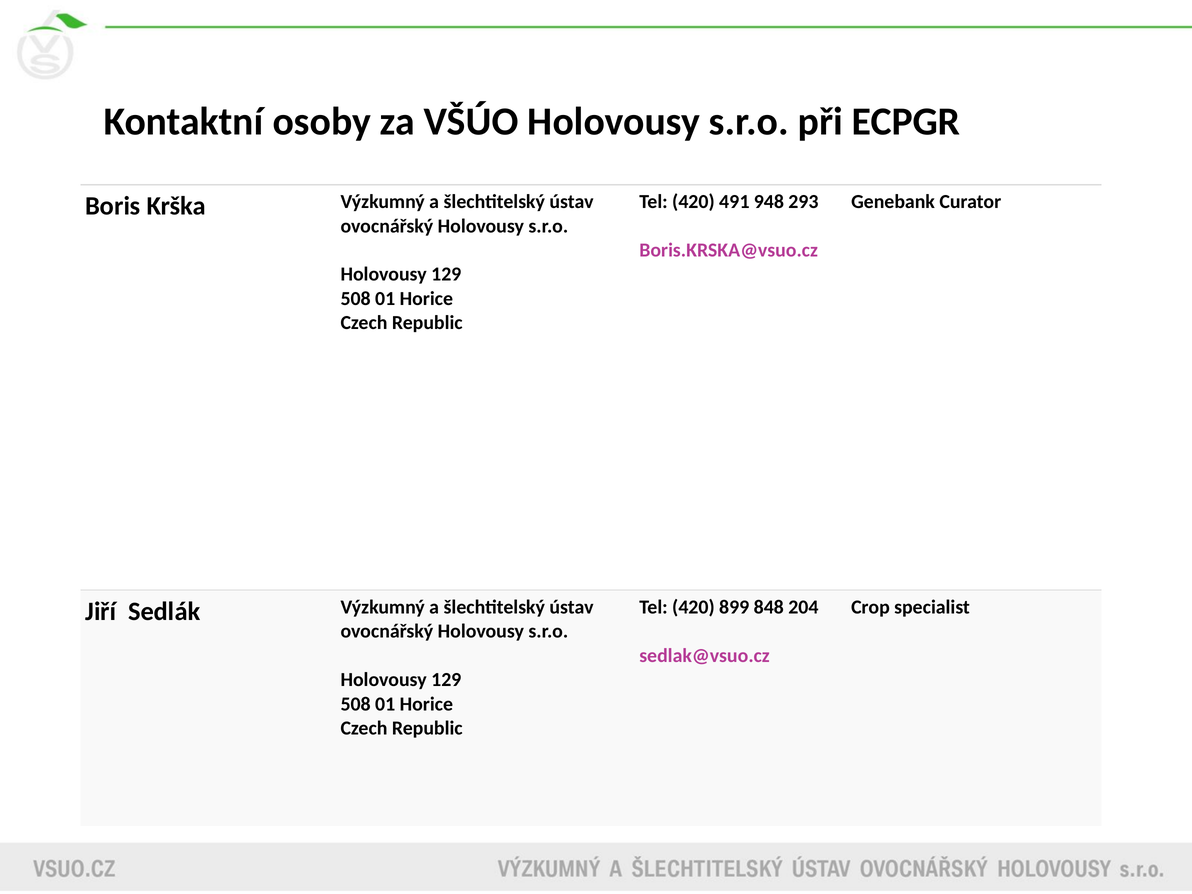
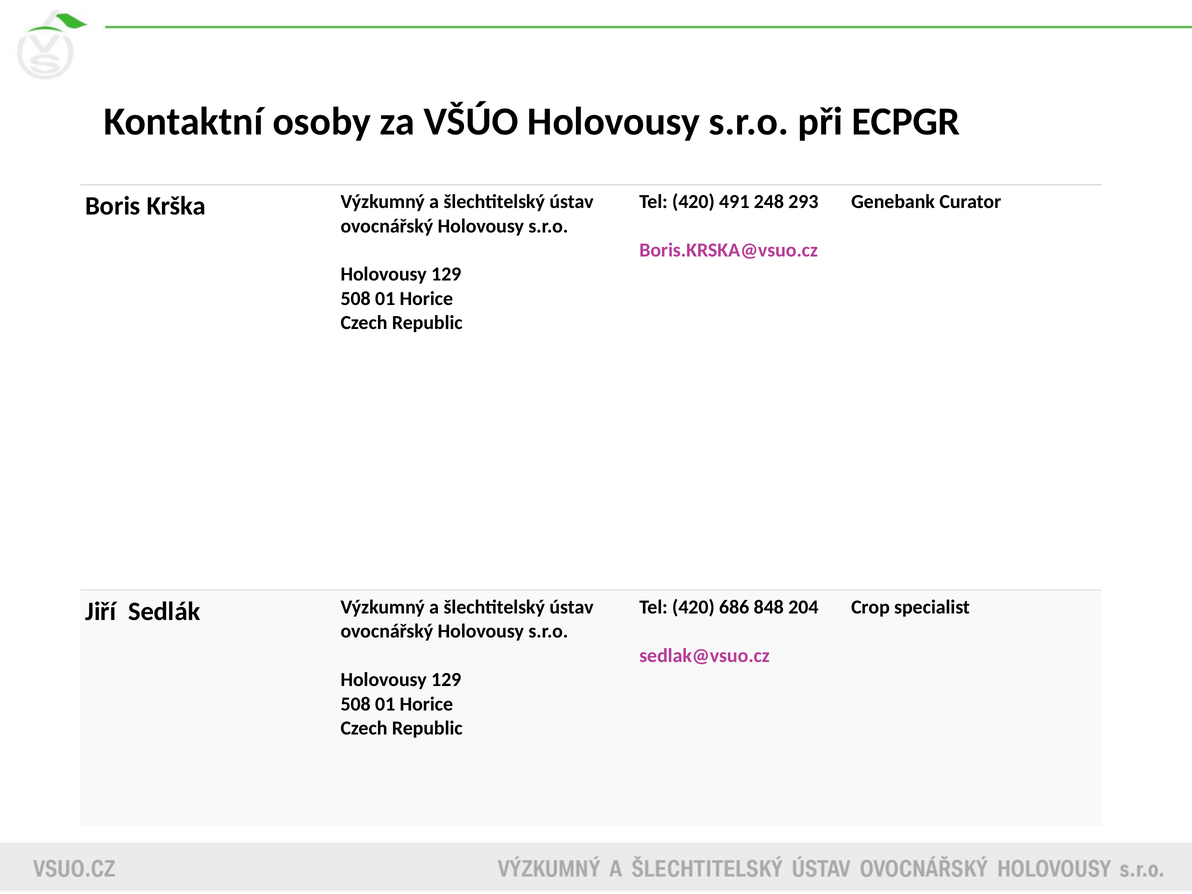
948: 948 -> 248
899: 899 -> 686
